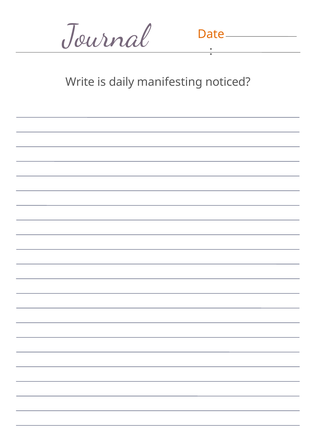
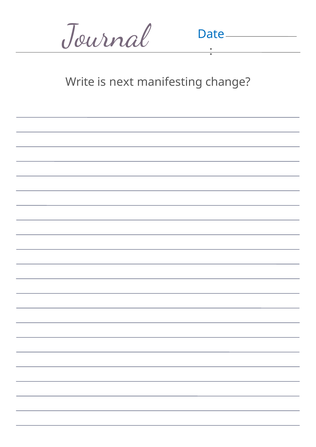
Date colour: orange -> blue
daily: daily -> next
noticed: noticed -> change
